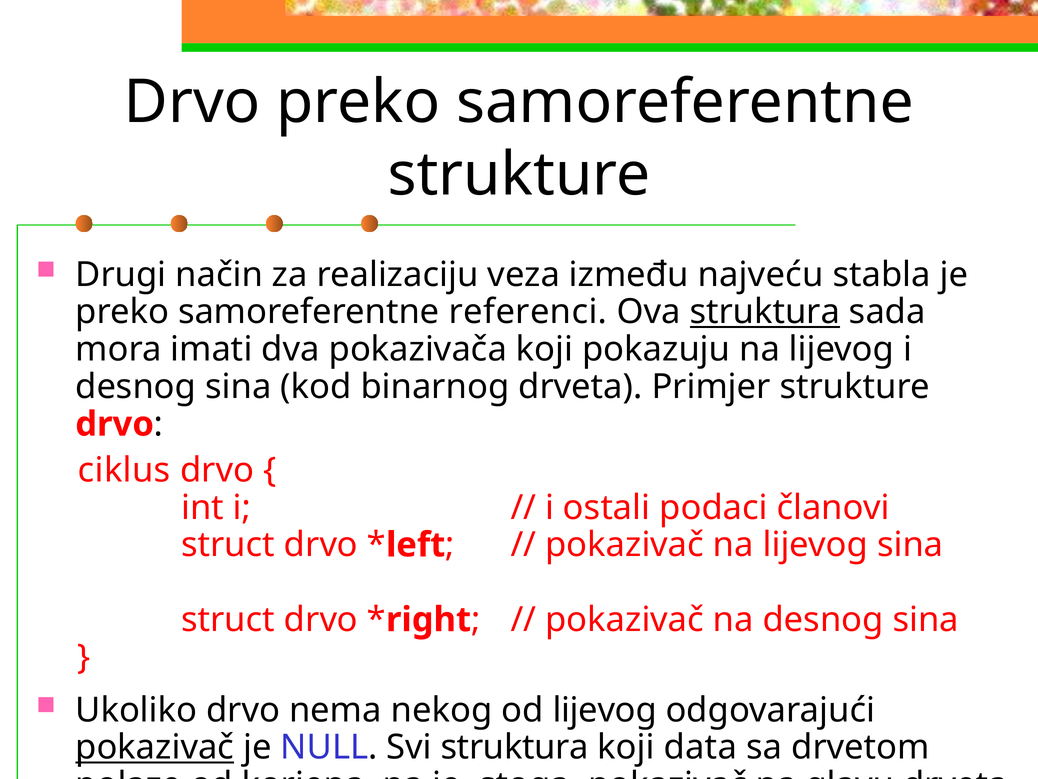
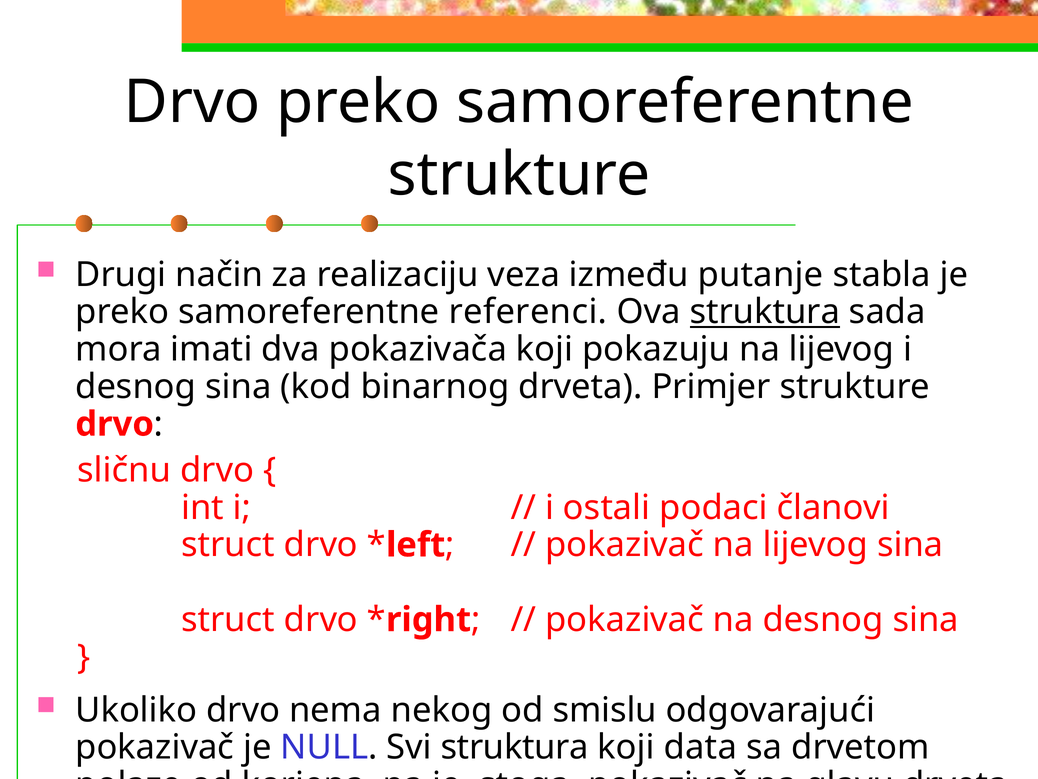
najveću: najveću -> putanje
ciklus: ciklus -> sličnu
od lijevog: lijevog -> smislu
pokazivač at (155, 747) underline: present -> none
